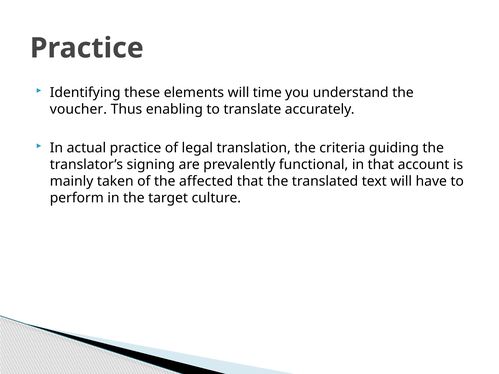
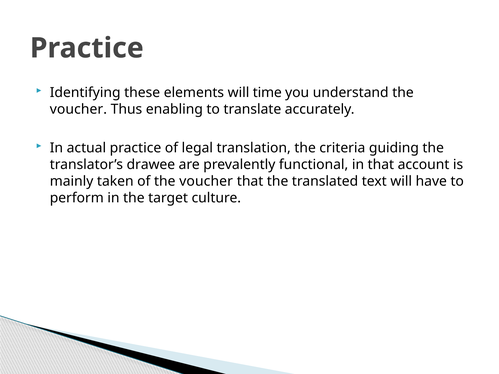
signing: signing -> drawee
of the affected: affected -> voucher
